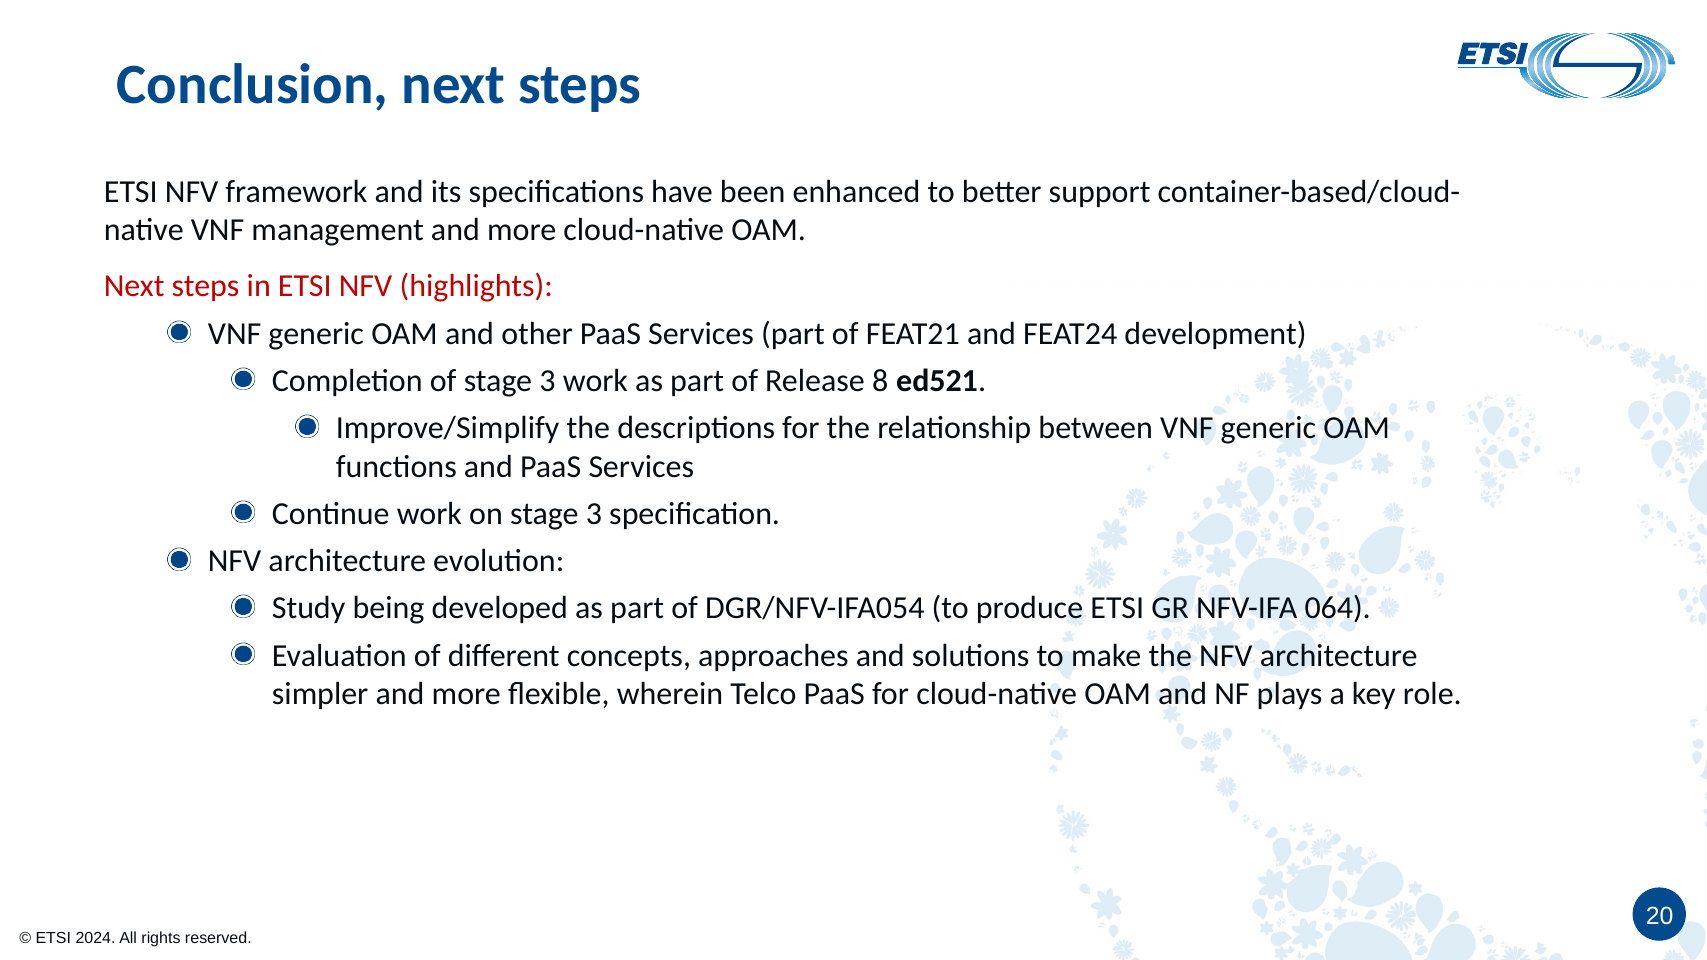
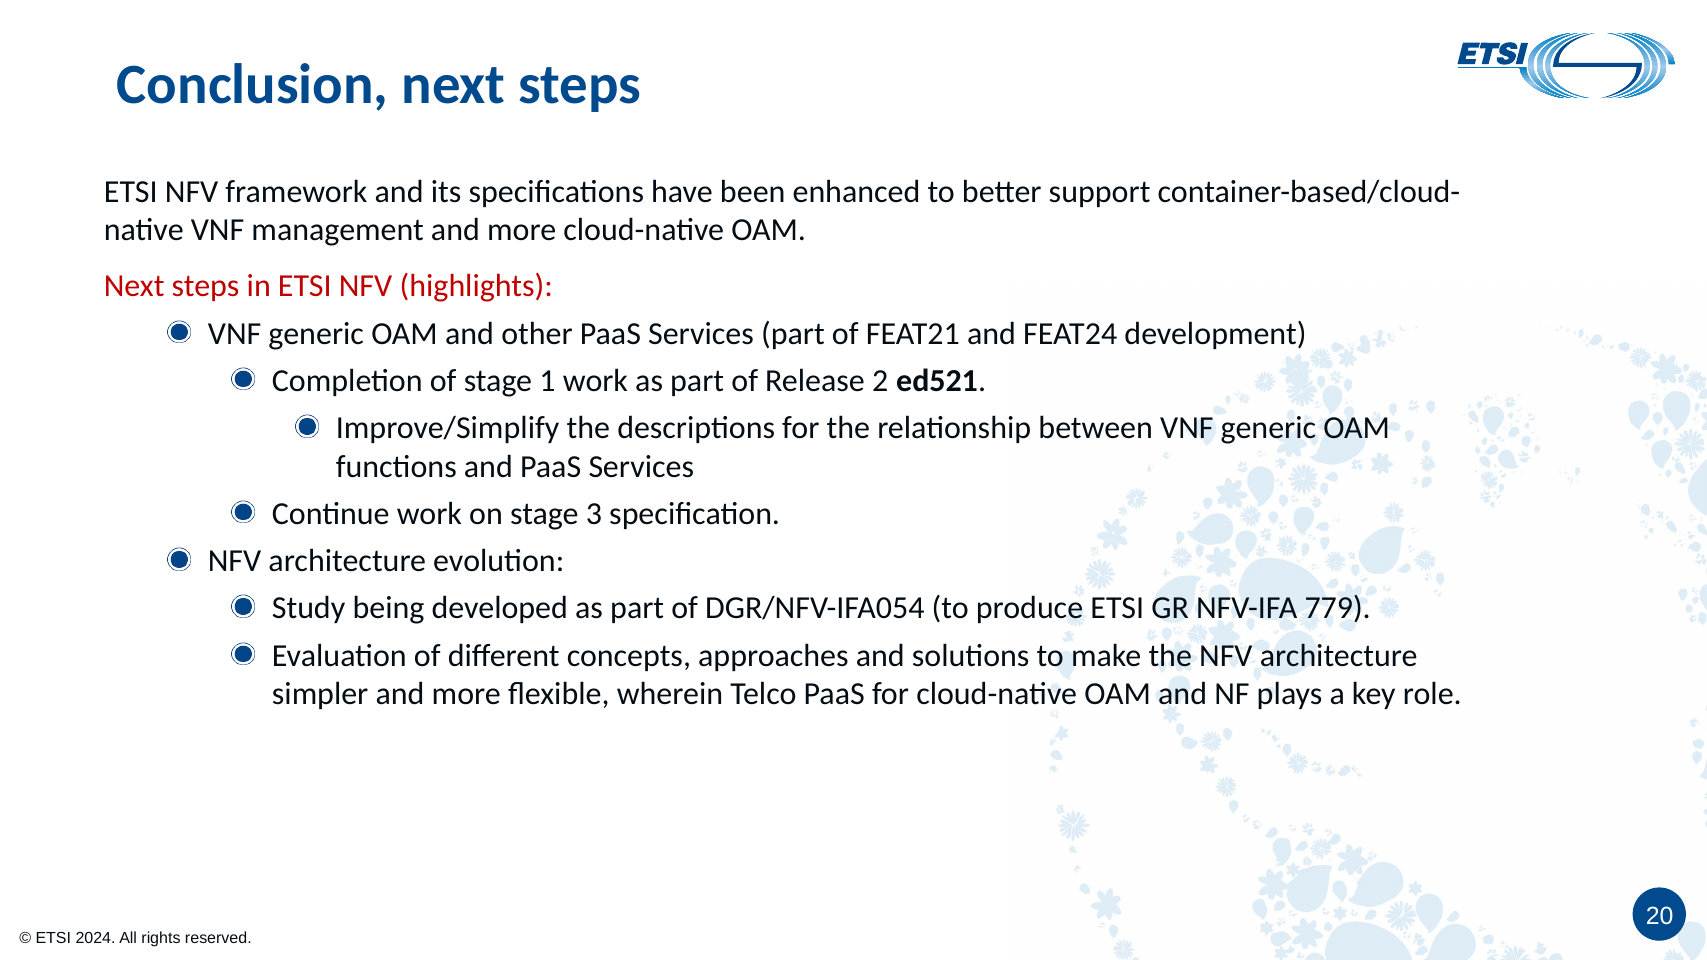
of stage 3: 3 -> 1
8: 8 -> 2
064: 064 -> 779
